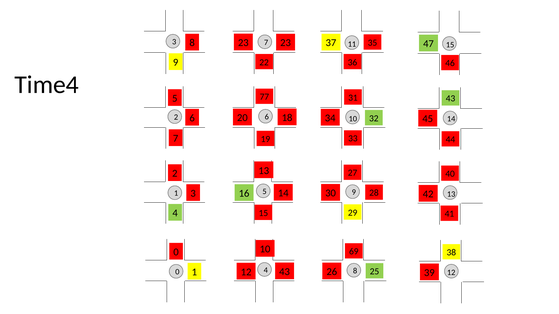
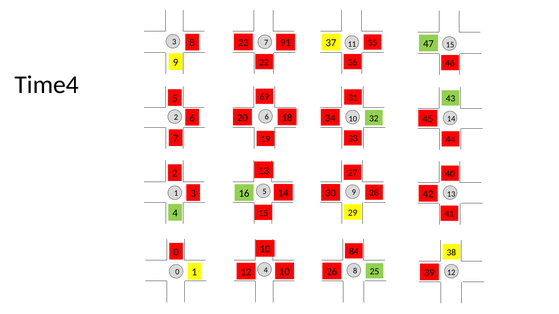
23 23: 23 -> 91
77: 77 -> 69
69: 69 -> 84
12 43: 43 -> 10
